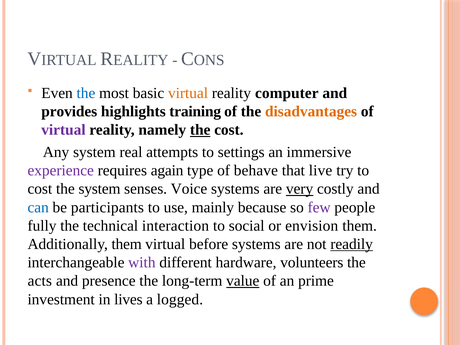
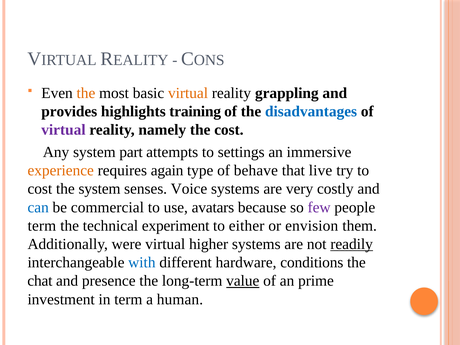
the at (86, 93) colour: blue -> orange
computer: computer -> grappling
disadvantages colour: orange -> blue
the at (200, 130) underline: present -> none
real: real -> part
experience colour: purple -> orange
very underline: present -> none
participants: participants -> commercial
mainly: mainly -> avatars
fully at (42, 226): fully -> term
interaction: interaction -> experiment
social: social -> either
Additionally them: them -> were
before: before -> higher
with colour: purple -> blue
volunteers: volunteers -> conditions
acts: acts -> chat
in lives: lives -> term
logged: logged -> human
